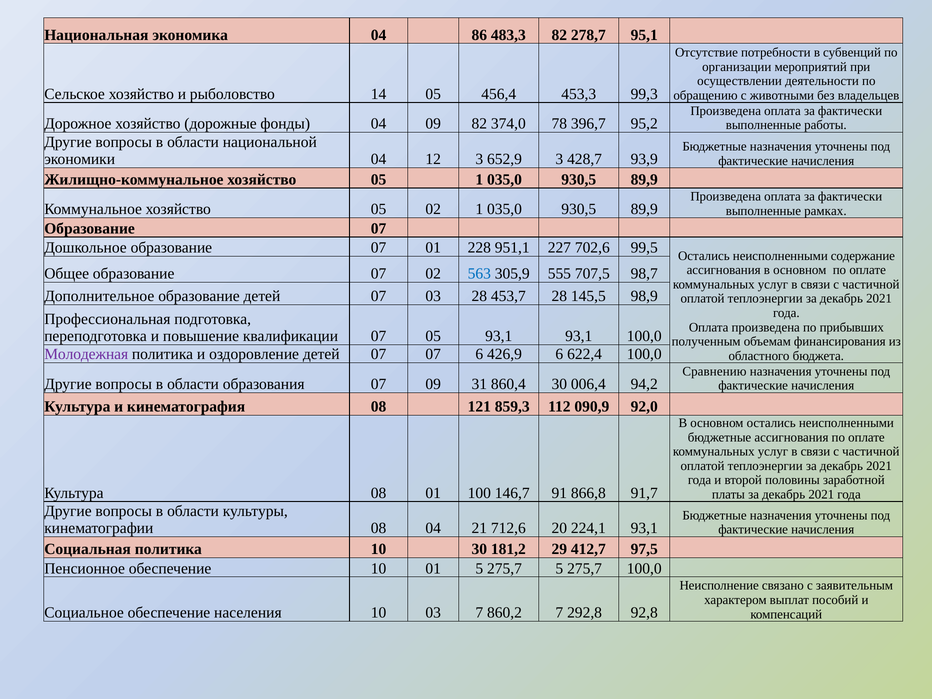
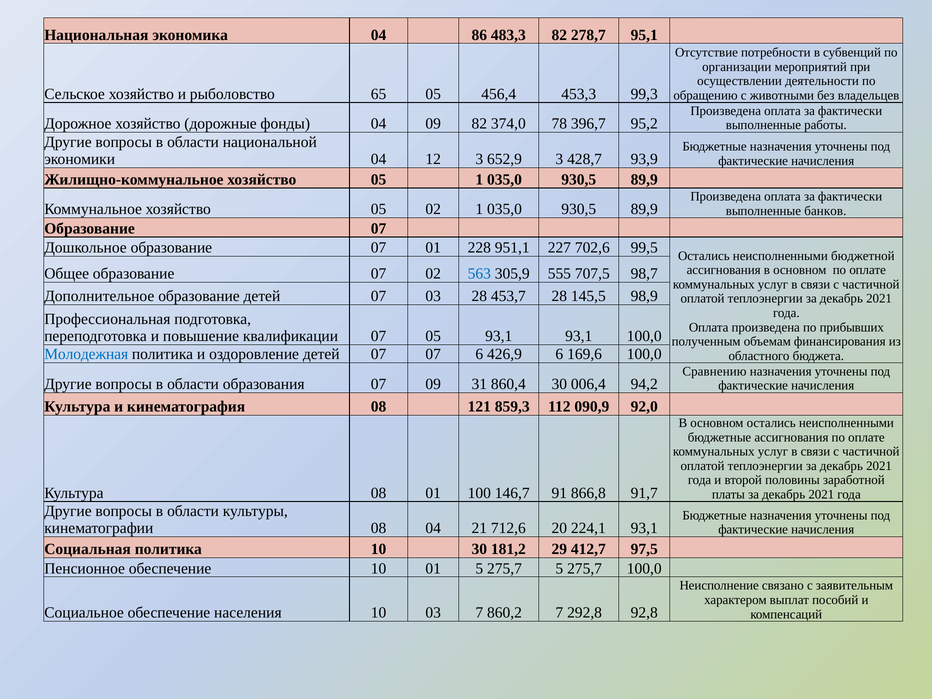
14: 14 -> 65
рамках: рамках -> банков
содержание: содержание -> бюджетной
Молодежная colour: purple -> blue
622,4: 622,4 -> 169,6
